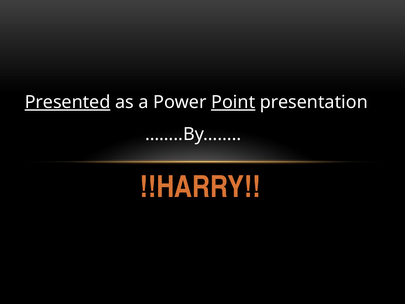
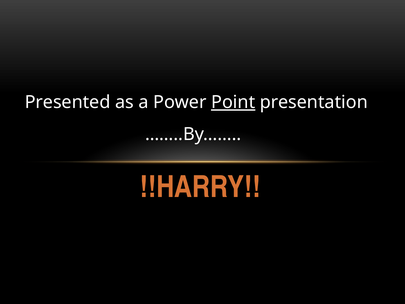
Presented underline: present -> none
